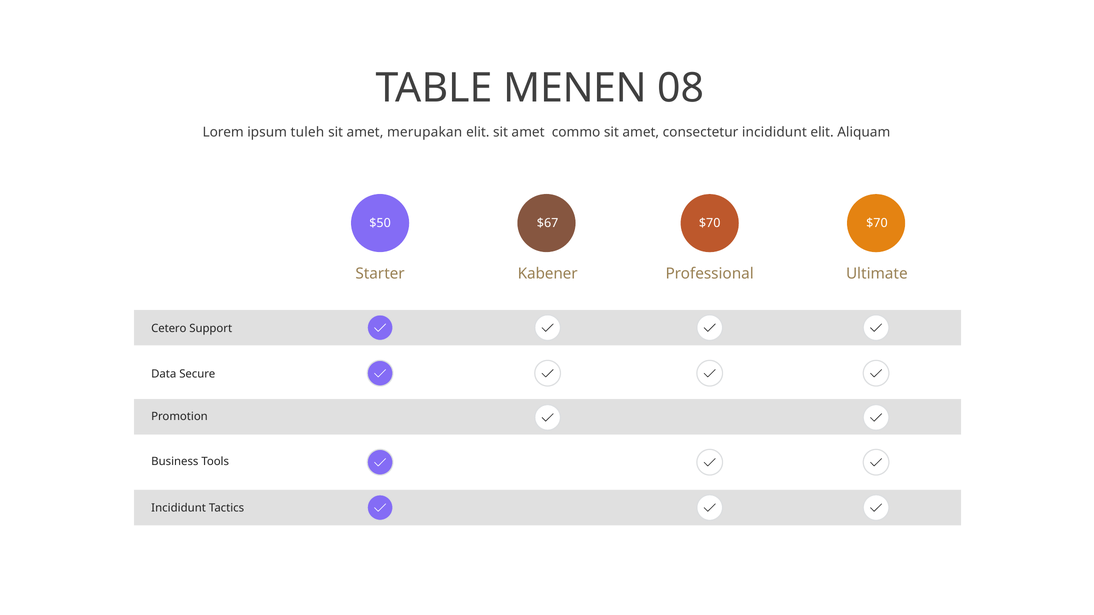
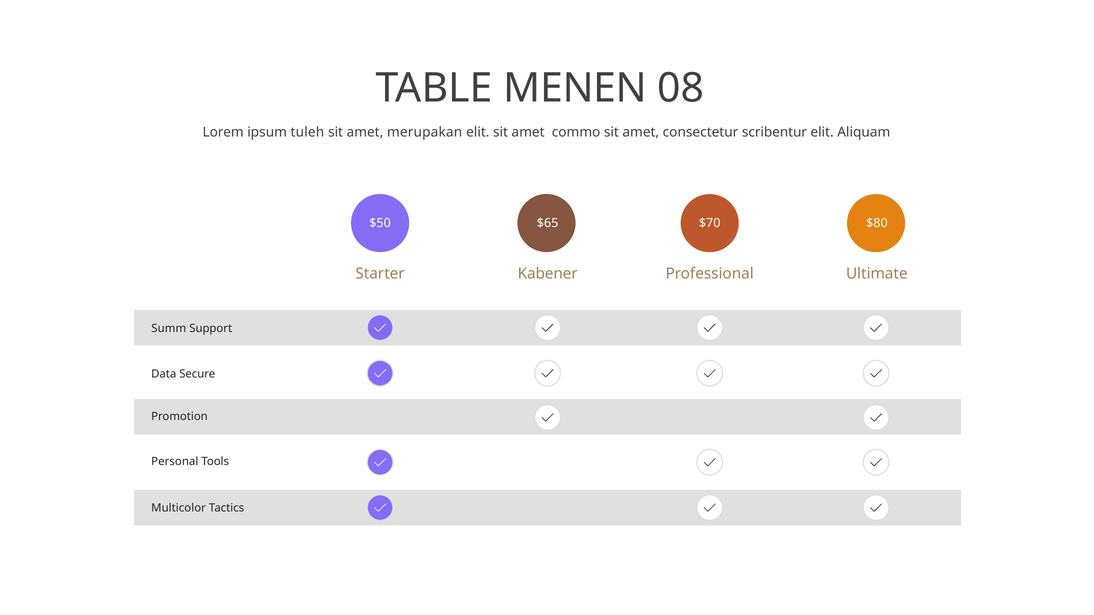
consectetur incididunt: incididunt -> scribentur
$67: $67 -> $65
$70 $70: $70 -> $80
Cetero: Cetero -> Summ
Business: Business -> Personal
Incididunt at (179, 508): Incididunt -> Multicolor
